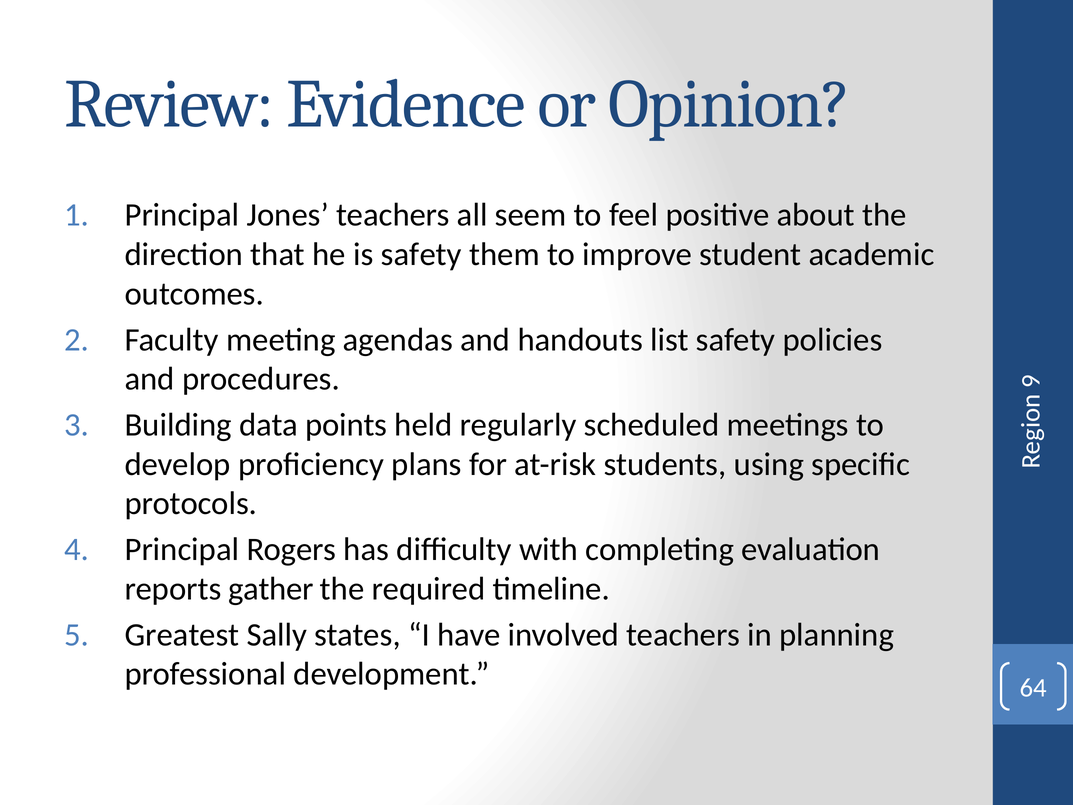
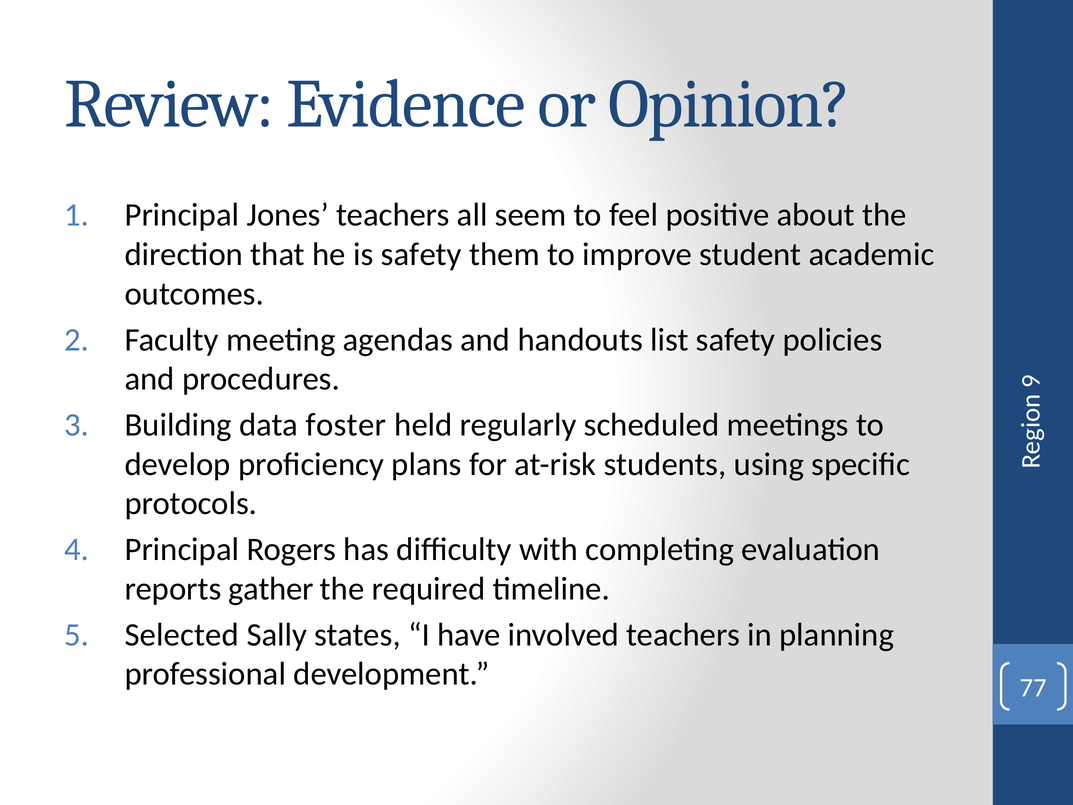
points: points -> foster
Greatest: Greatest -> Selected
64: 64 -> 77
